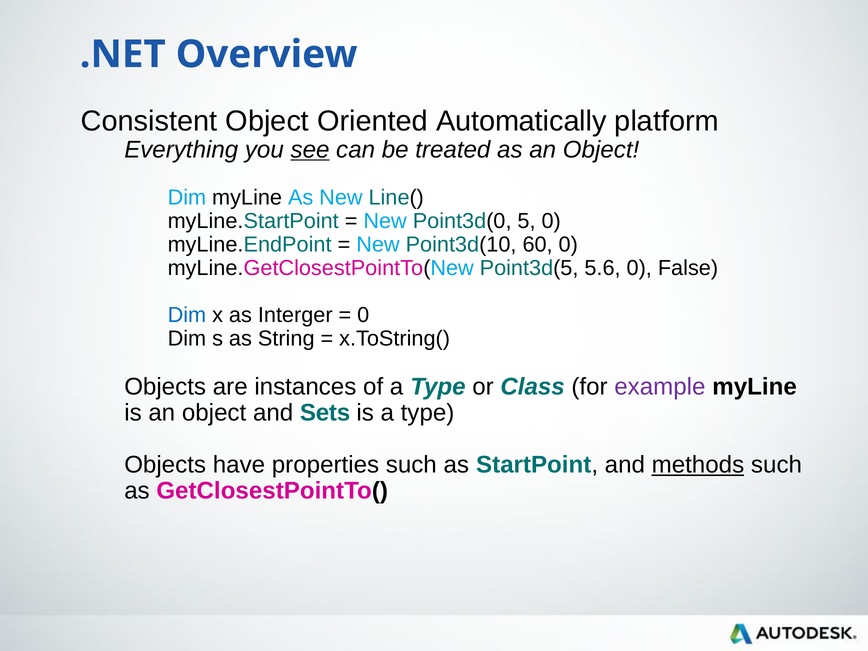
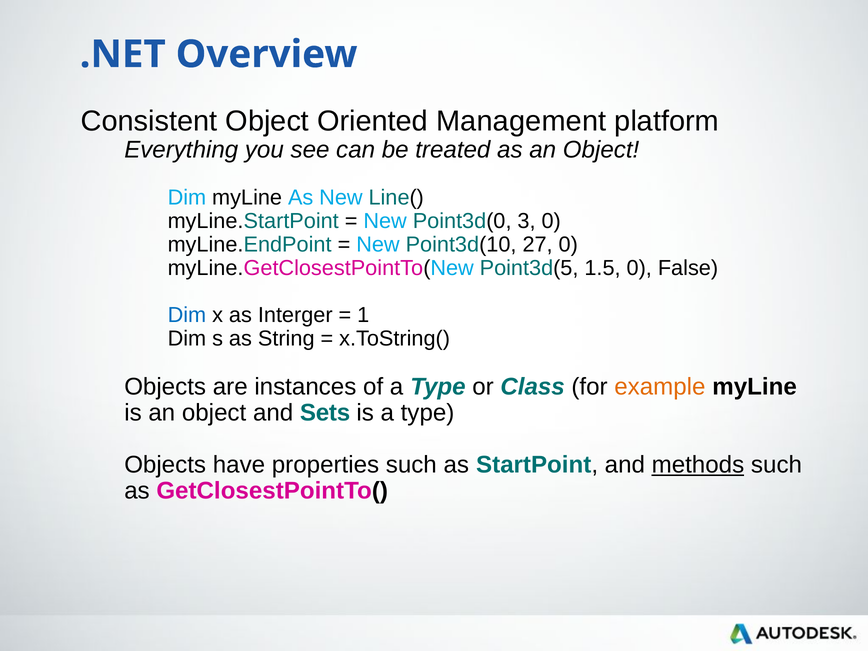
Automatically: Automatically -> Management
see underline: present -> none
5: 5 -> 3
60: 60 -> 27
5.6: 5.6 -> 1.5
0 at (363, 315): 0 -> 1
example colour: purple -> orange
